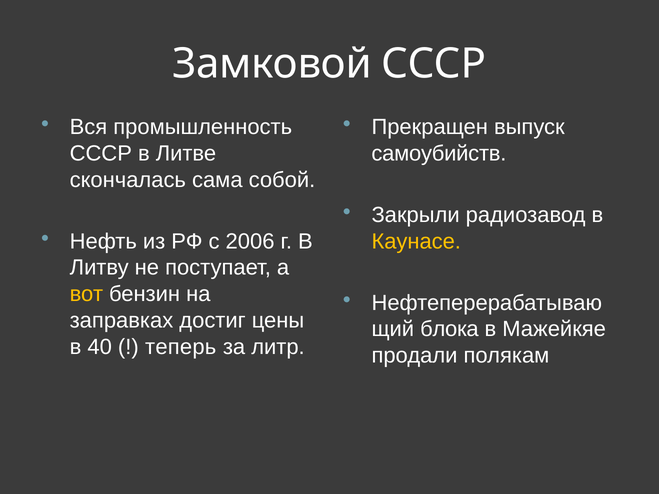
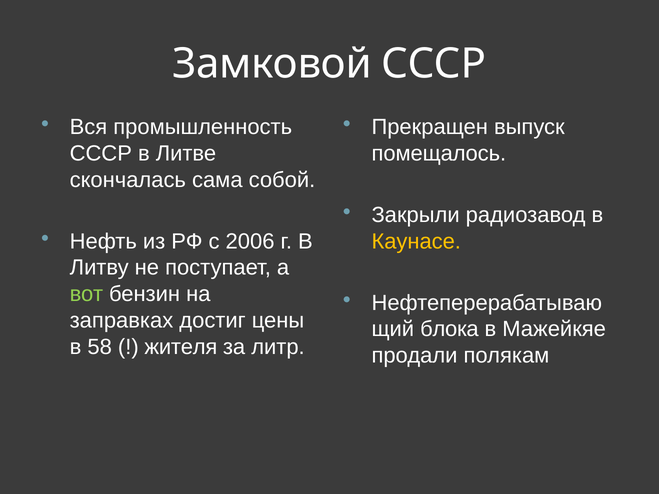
самоубийств: самоубийств -> помещалось
вот colour: yellow -> light green
40: 40 -> 58
теперь: теперь -> жителя
